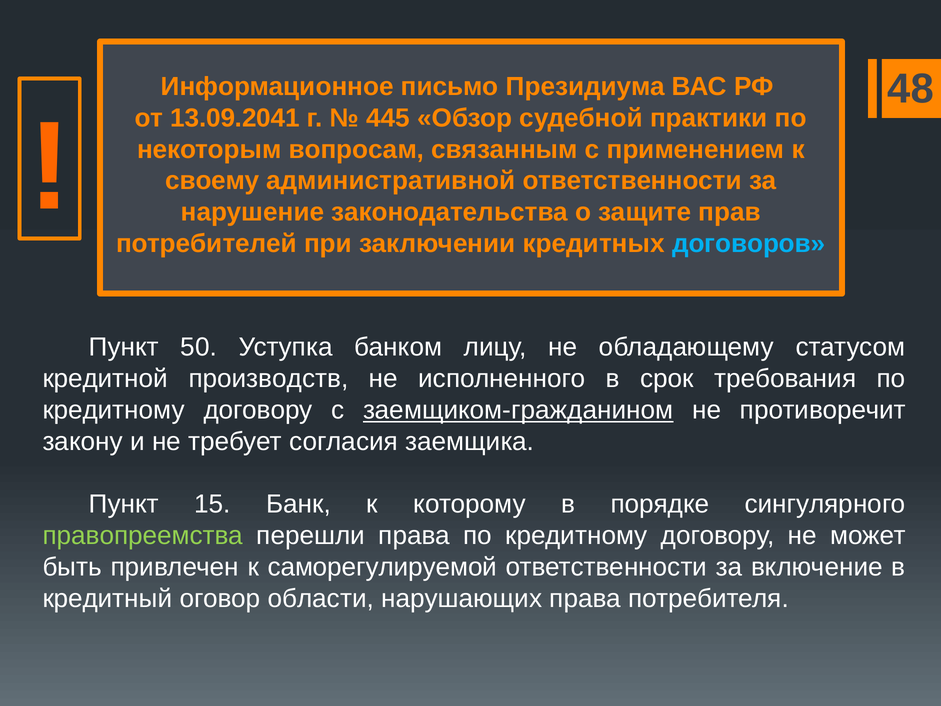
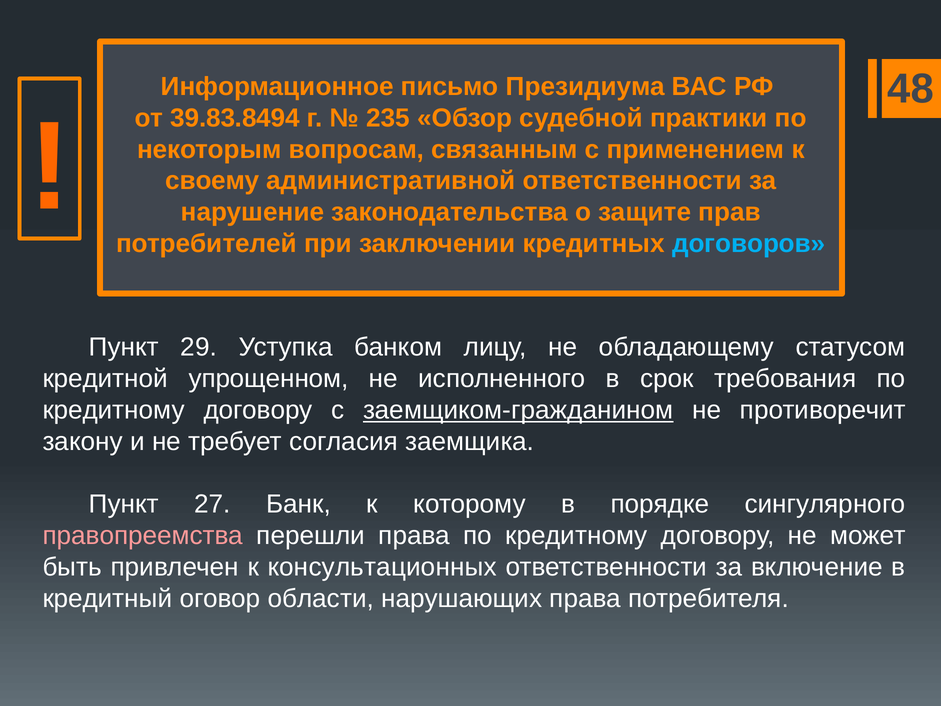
13.09.2041: 13.09.2041 -> 39.83.8494
445: 445 -> 235
50: 50 -> 29
производств: производств -> упрощенном
15: 15 -> 27
правопреемства colour: light green -> pink
саморегулируемой: саморегулируемой -> консультационных
